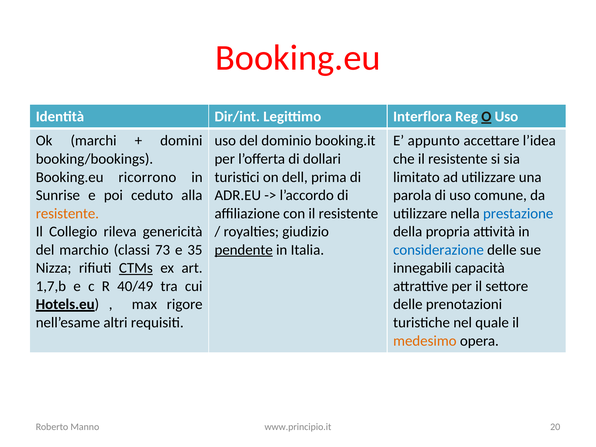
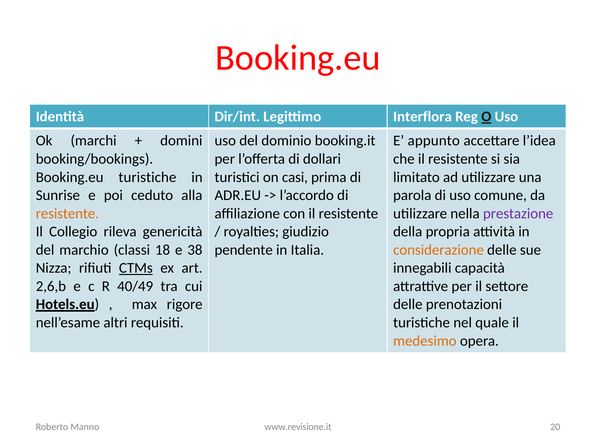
Booking.eu ricorrono: ricorrono -> turistiche
dell: dell -> casi
prestazione colour: blue -> purple
73: 73 -> 18
35: 35 -> 38
pendente underline: present -> none
considerazione colour: blue -> orange
1,7,b: 1,7,b -> 2,6,b
www.principio.it: www.principio.it -> www.revisione.it
